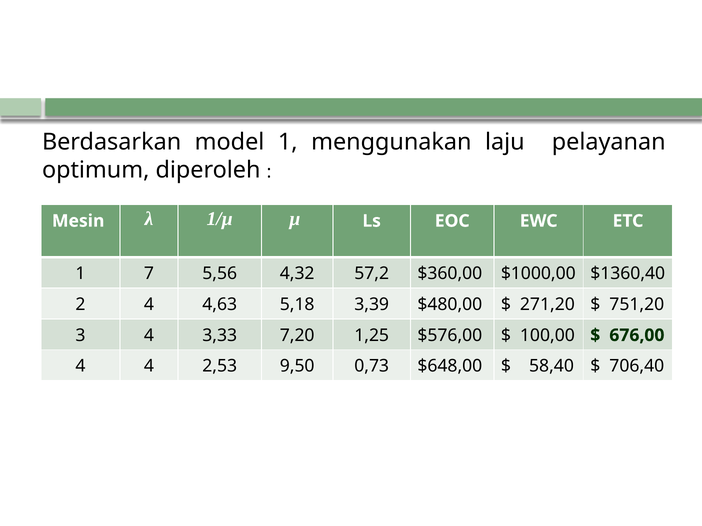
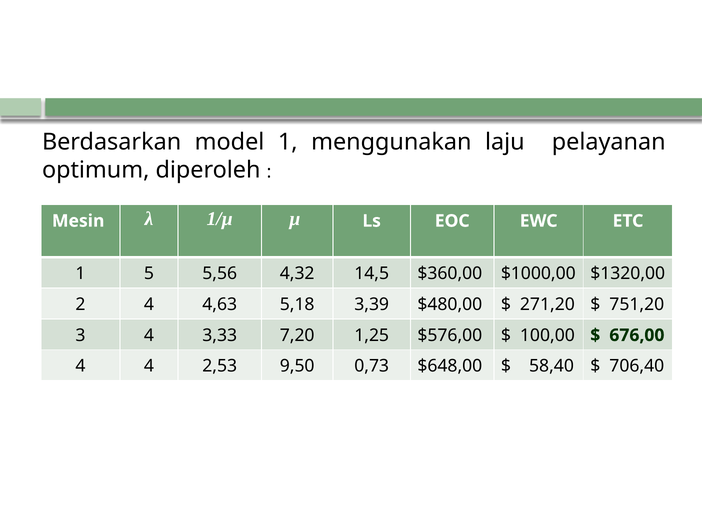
7: 7 -> 5
57,2: 57,2 -> 14,5
$1360,40: $1360,40 -> $1320,00
